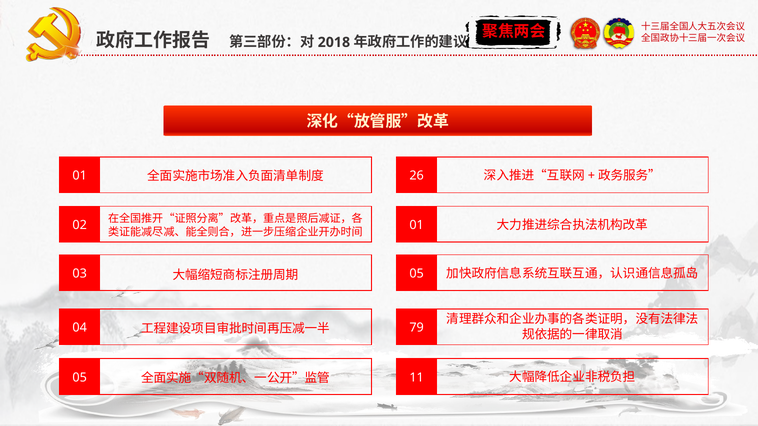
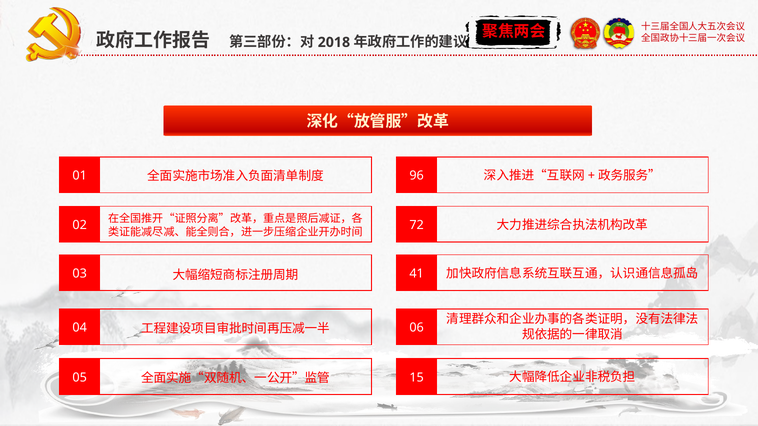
26: 26 -> 96
01 at (417, 225): 01 -> 72
05 at (417, 274): 05 -> 41
79: 79 -> 06
11: 11 -> 15
